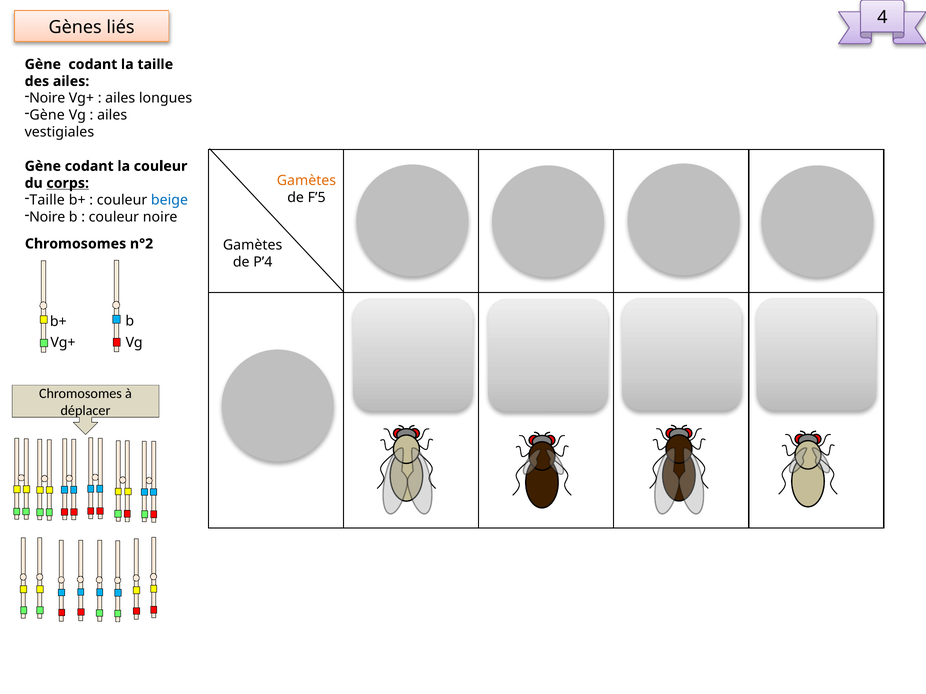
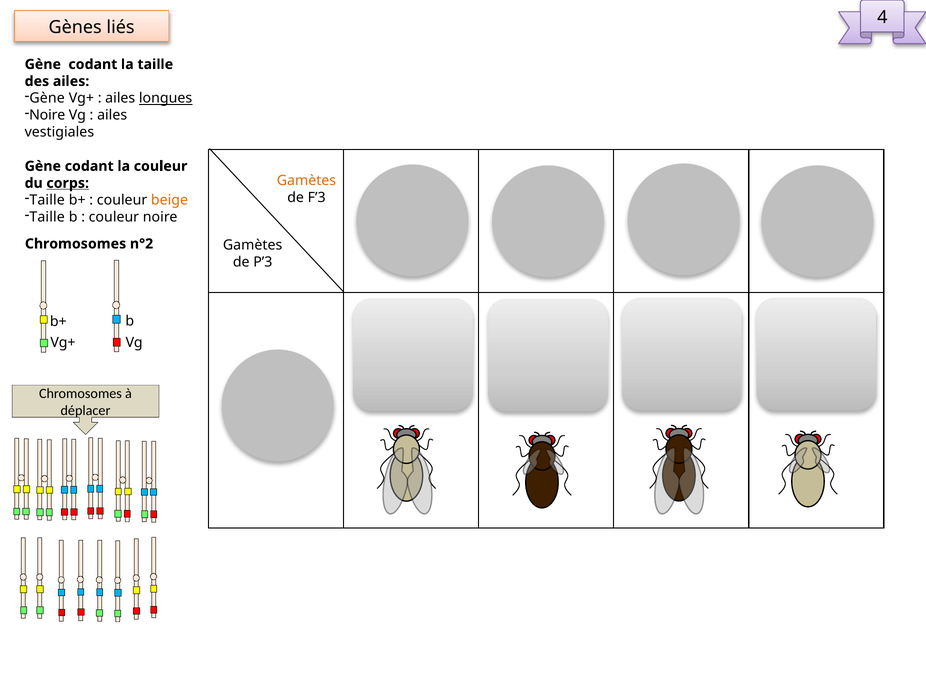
Noire at (47, 98): Noire -> Gène
longues underline: none -> present
Gène at (47, 115): Gène -> Noire
beige colour: blue -> orange
F’5: F’5 -> F’3
Noire at (47, 217): Noire -> Taille
P’4: P’4 -> P’3
